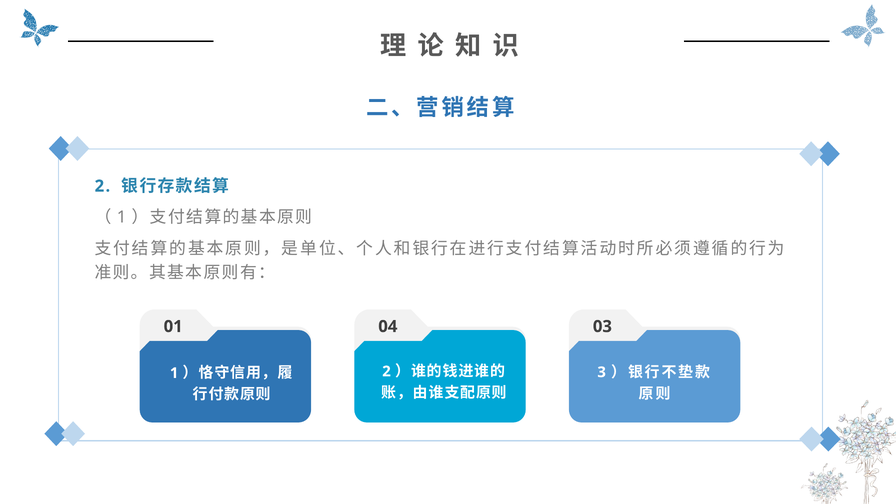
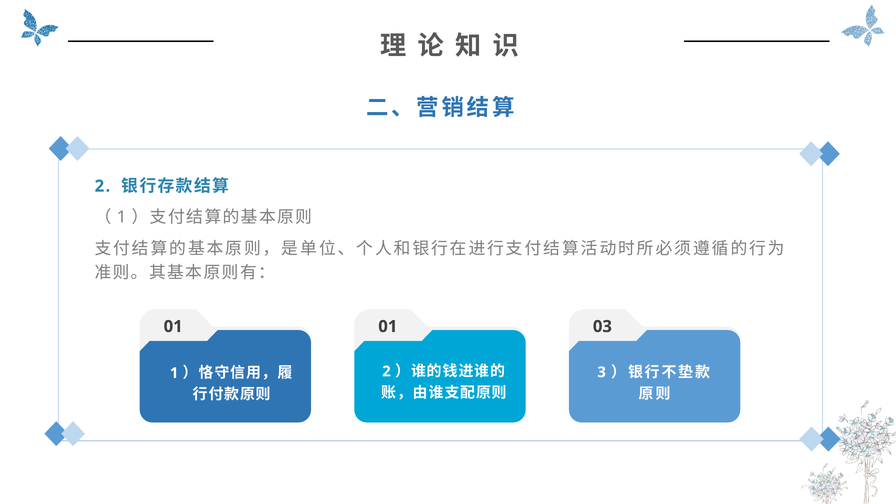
01 04: 04 -> 01
